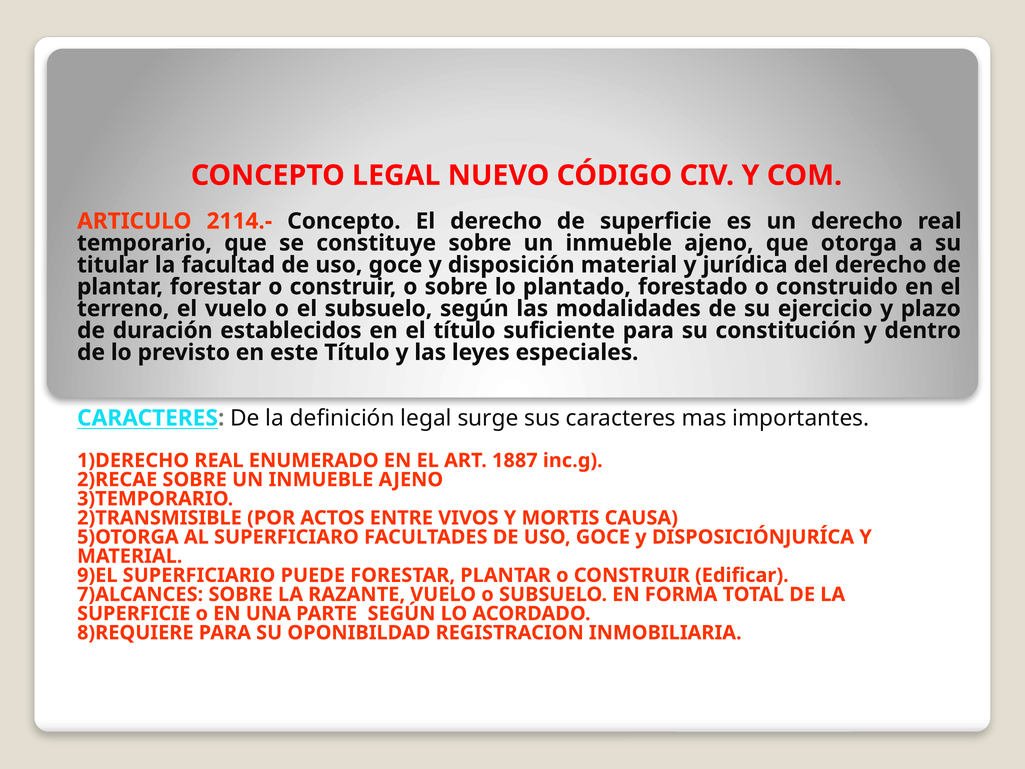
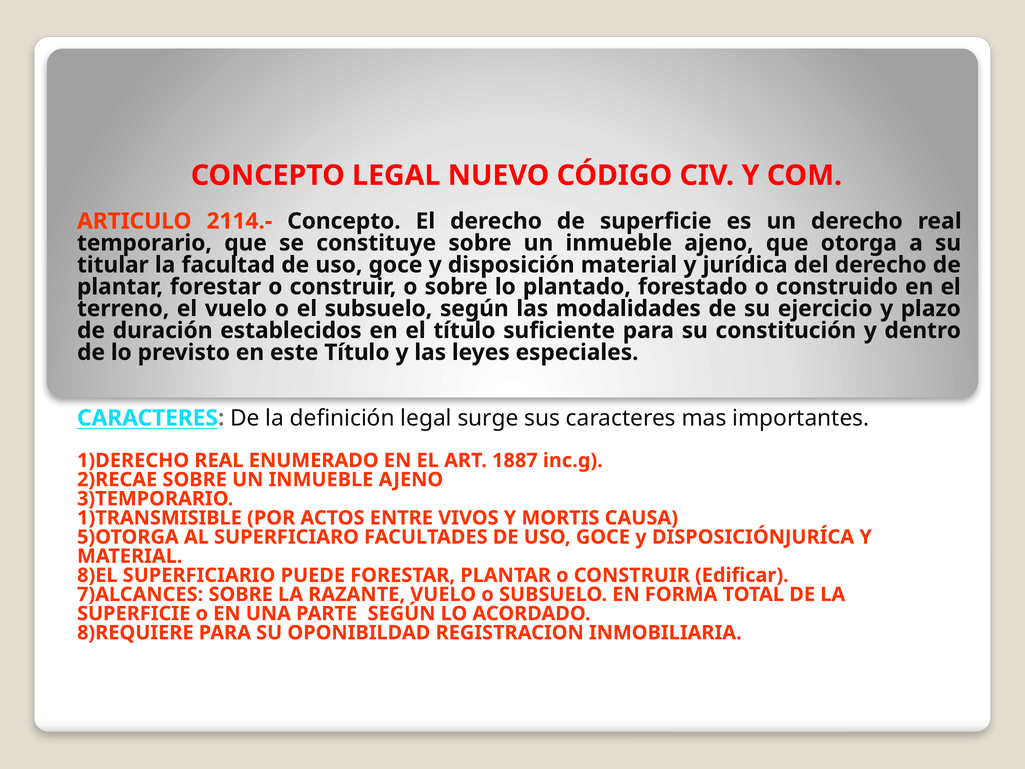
2)TRANSMISIBLE: 2)TRANSMISIBLE -> 1)TRANSMISIBLE
9)EL: 9)EL -> 8)EL
